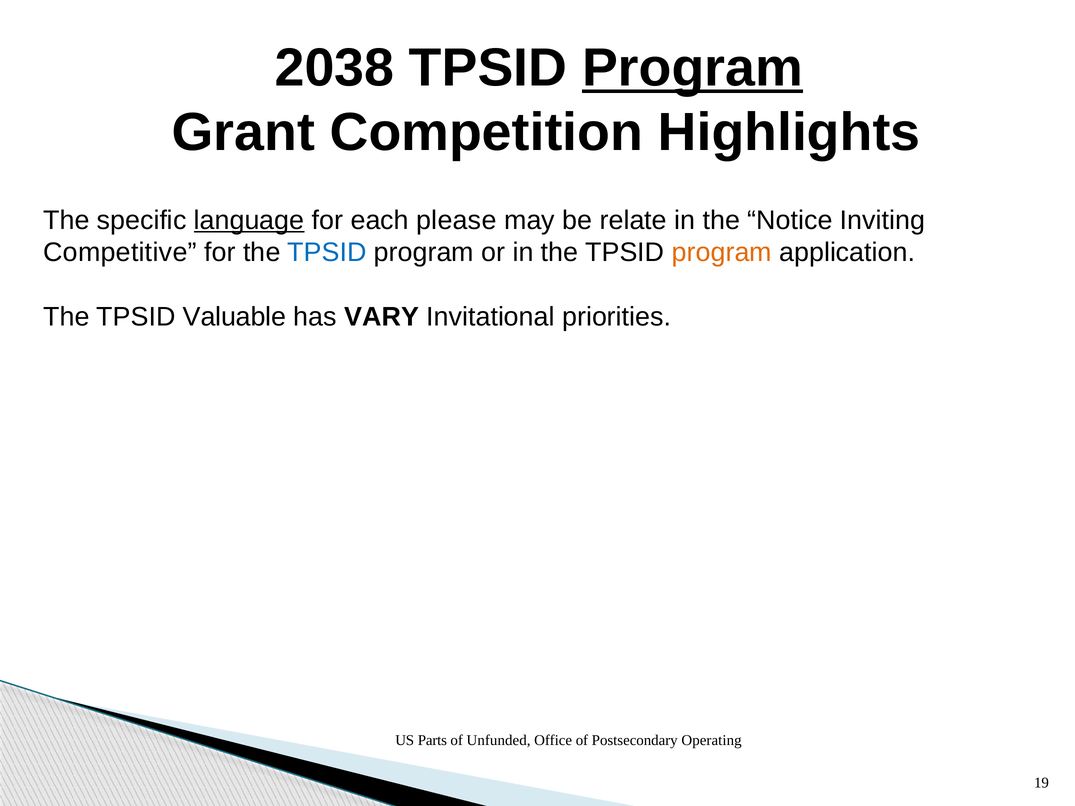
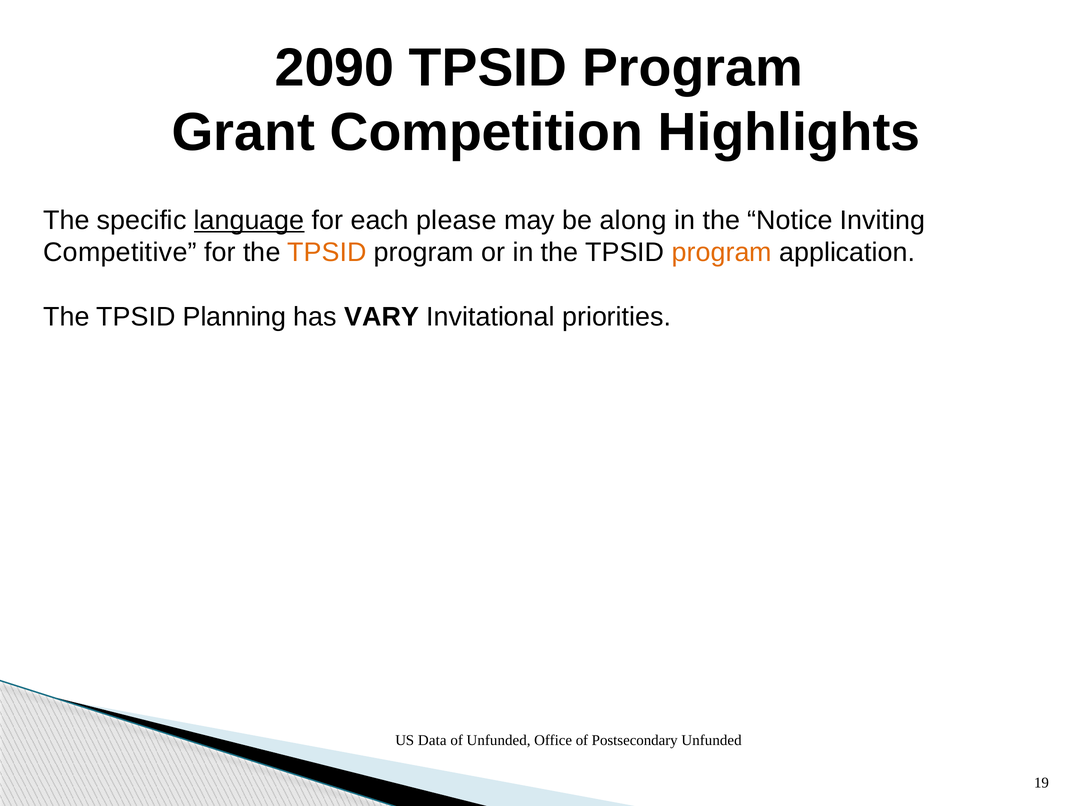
2038: 2038 -> 2090
Program at (693, 68) underline: present -> none
relate: relate -> along
TPSID at (327, 253) colour: blue -> orange
Valuable: Valuable -> Planning
Parts: Parts -> Data
Postsecondary Operating: Operating -> Unfunded
